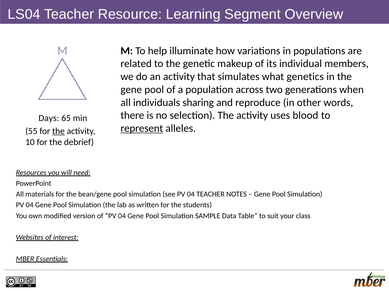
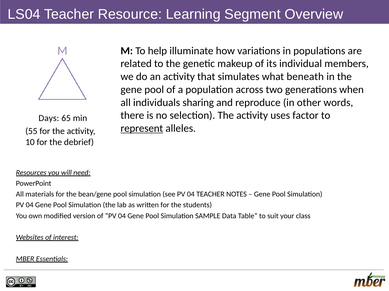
genetics: genetics -> beneath
blood: blood -> factor
the at (58, 131) underline: present -> none
